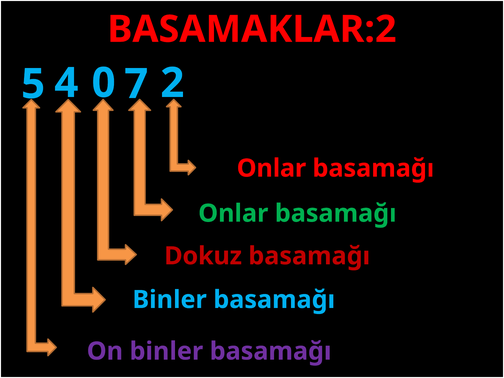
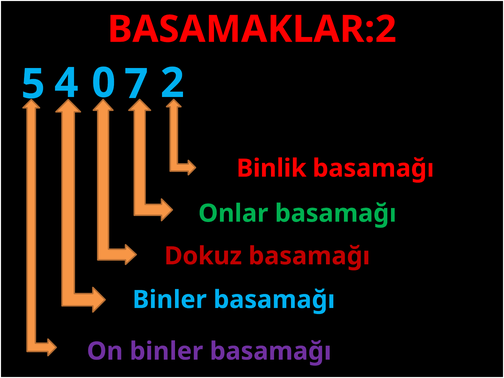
Onlar at (271, 168): Onlar -> Binlik
